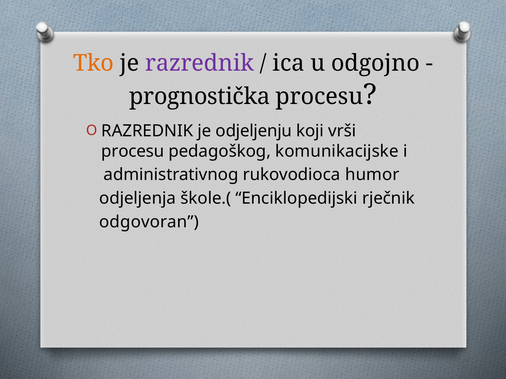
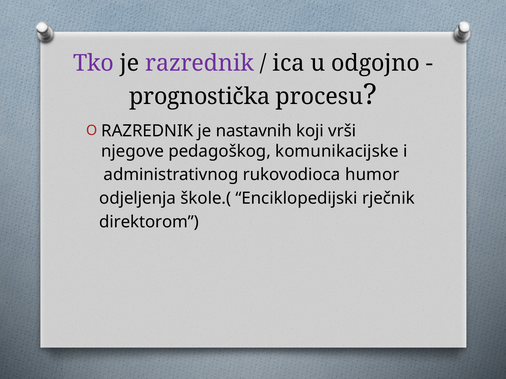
Tko colour: orange -> purple
odjeljenju: odjeljenju -> nastavnih
procesu at (133, 151): procesu -> njegove
odgovoran: odgovoran -> direktorom
